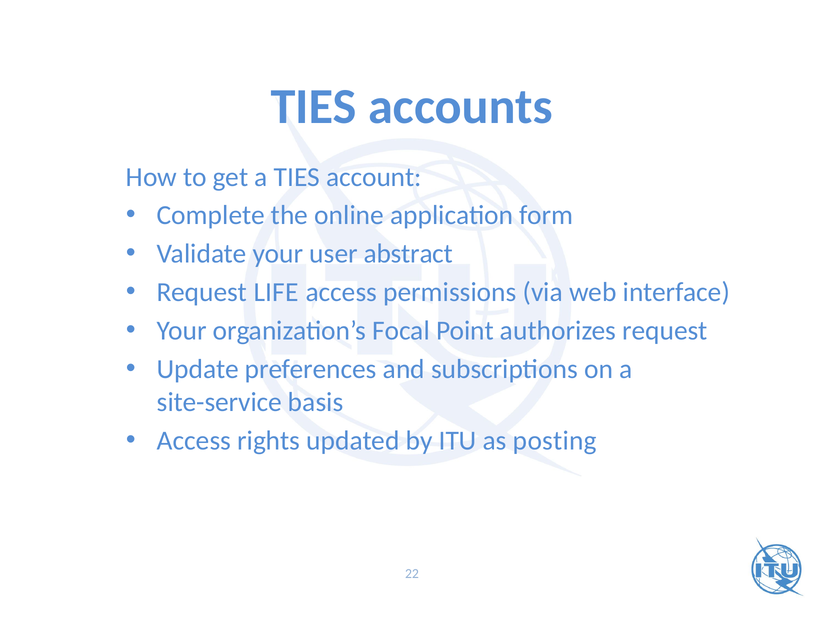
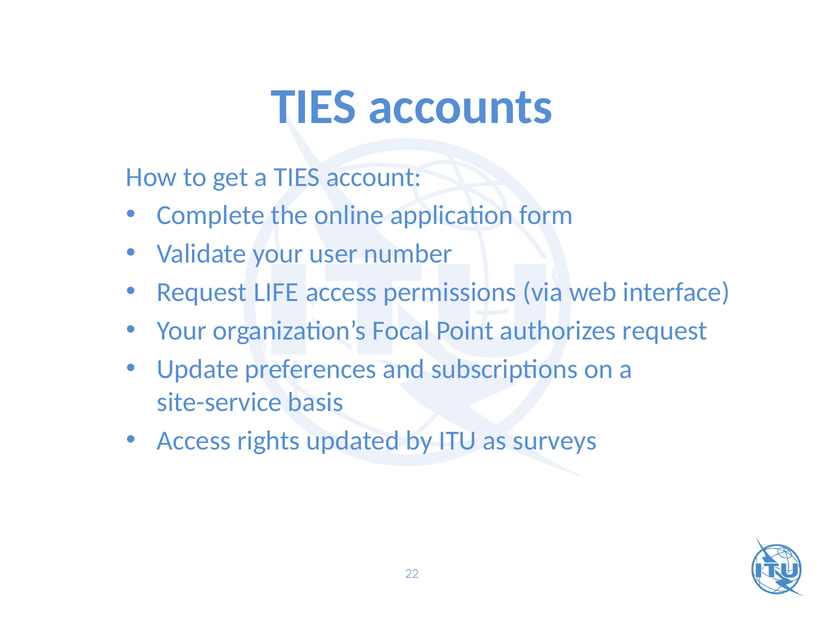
abstract: abstract -> number
posting: posting -> surveys
